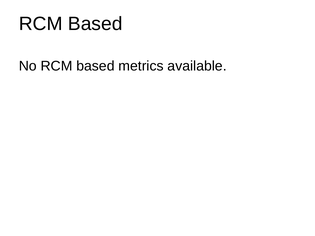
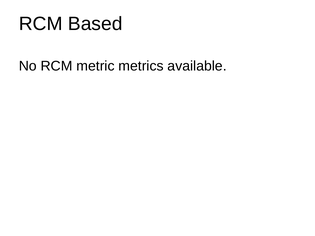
No RCM based: based -> metric
